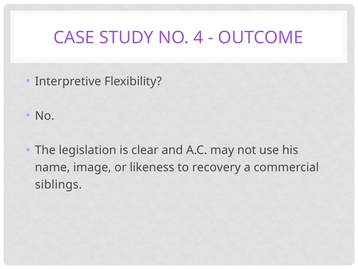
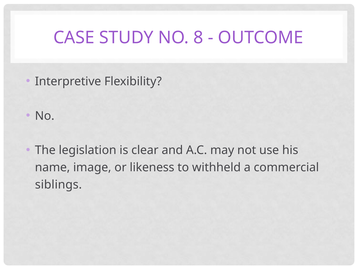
4: 4 -> 8
recovery: recovery -> withheld
